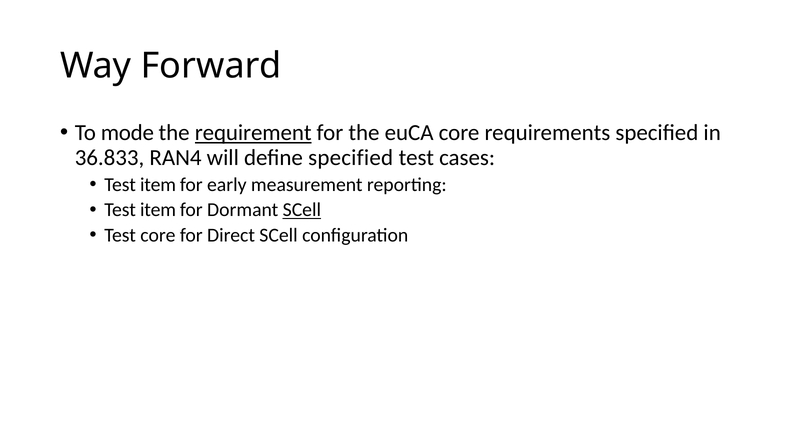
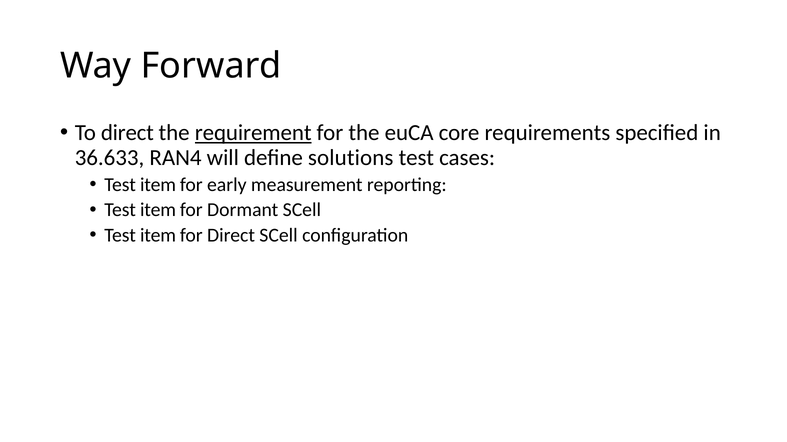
To mode: mode -> direct
36.833: 36.833 -> 36.633
define specified: specified -> solutions
SCell at (302, 210) underline: present -> none
core at (158, 236): core -> item
